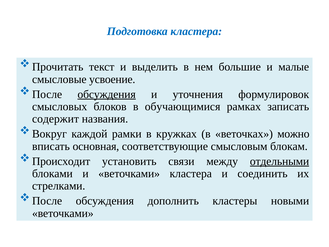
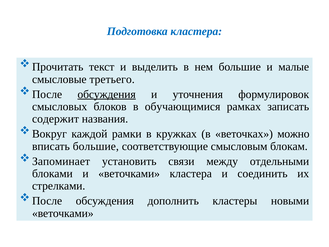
усвоение: усвоение -> третьего
вписать основная: основная -> большие
Происходит: Происходит -> Запоминает
отдельными underline: present -> none
